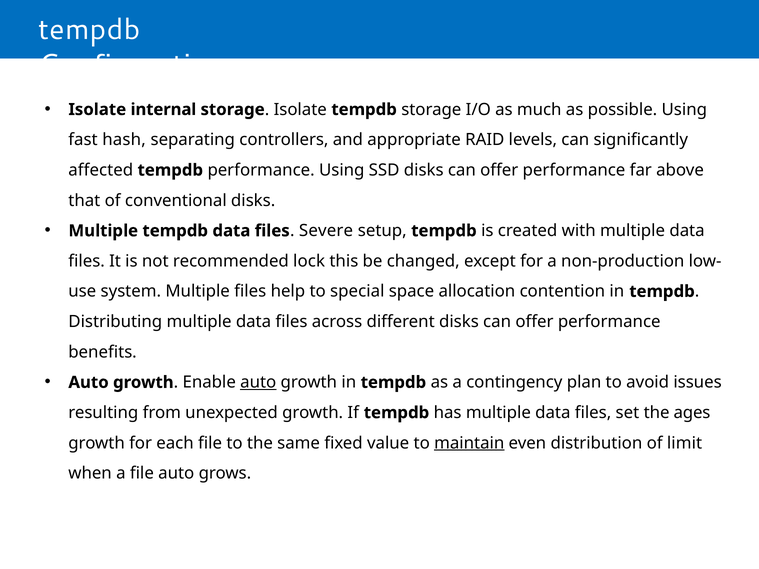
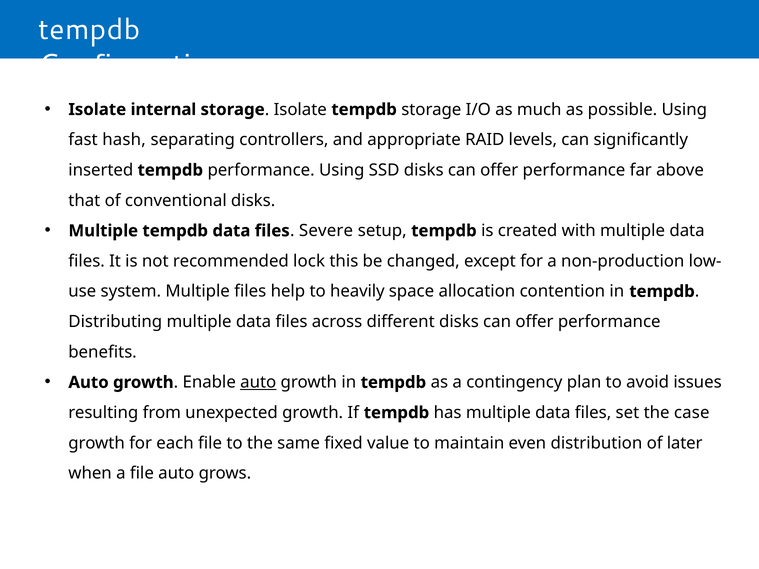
affected: affected -> inserted
special: special -> heavily
ages: ages -> case
maintain underline: present -> none
limit: limit -> later
